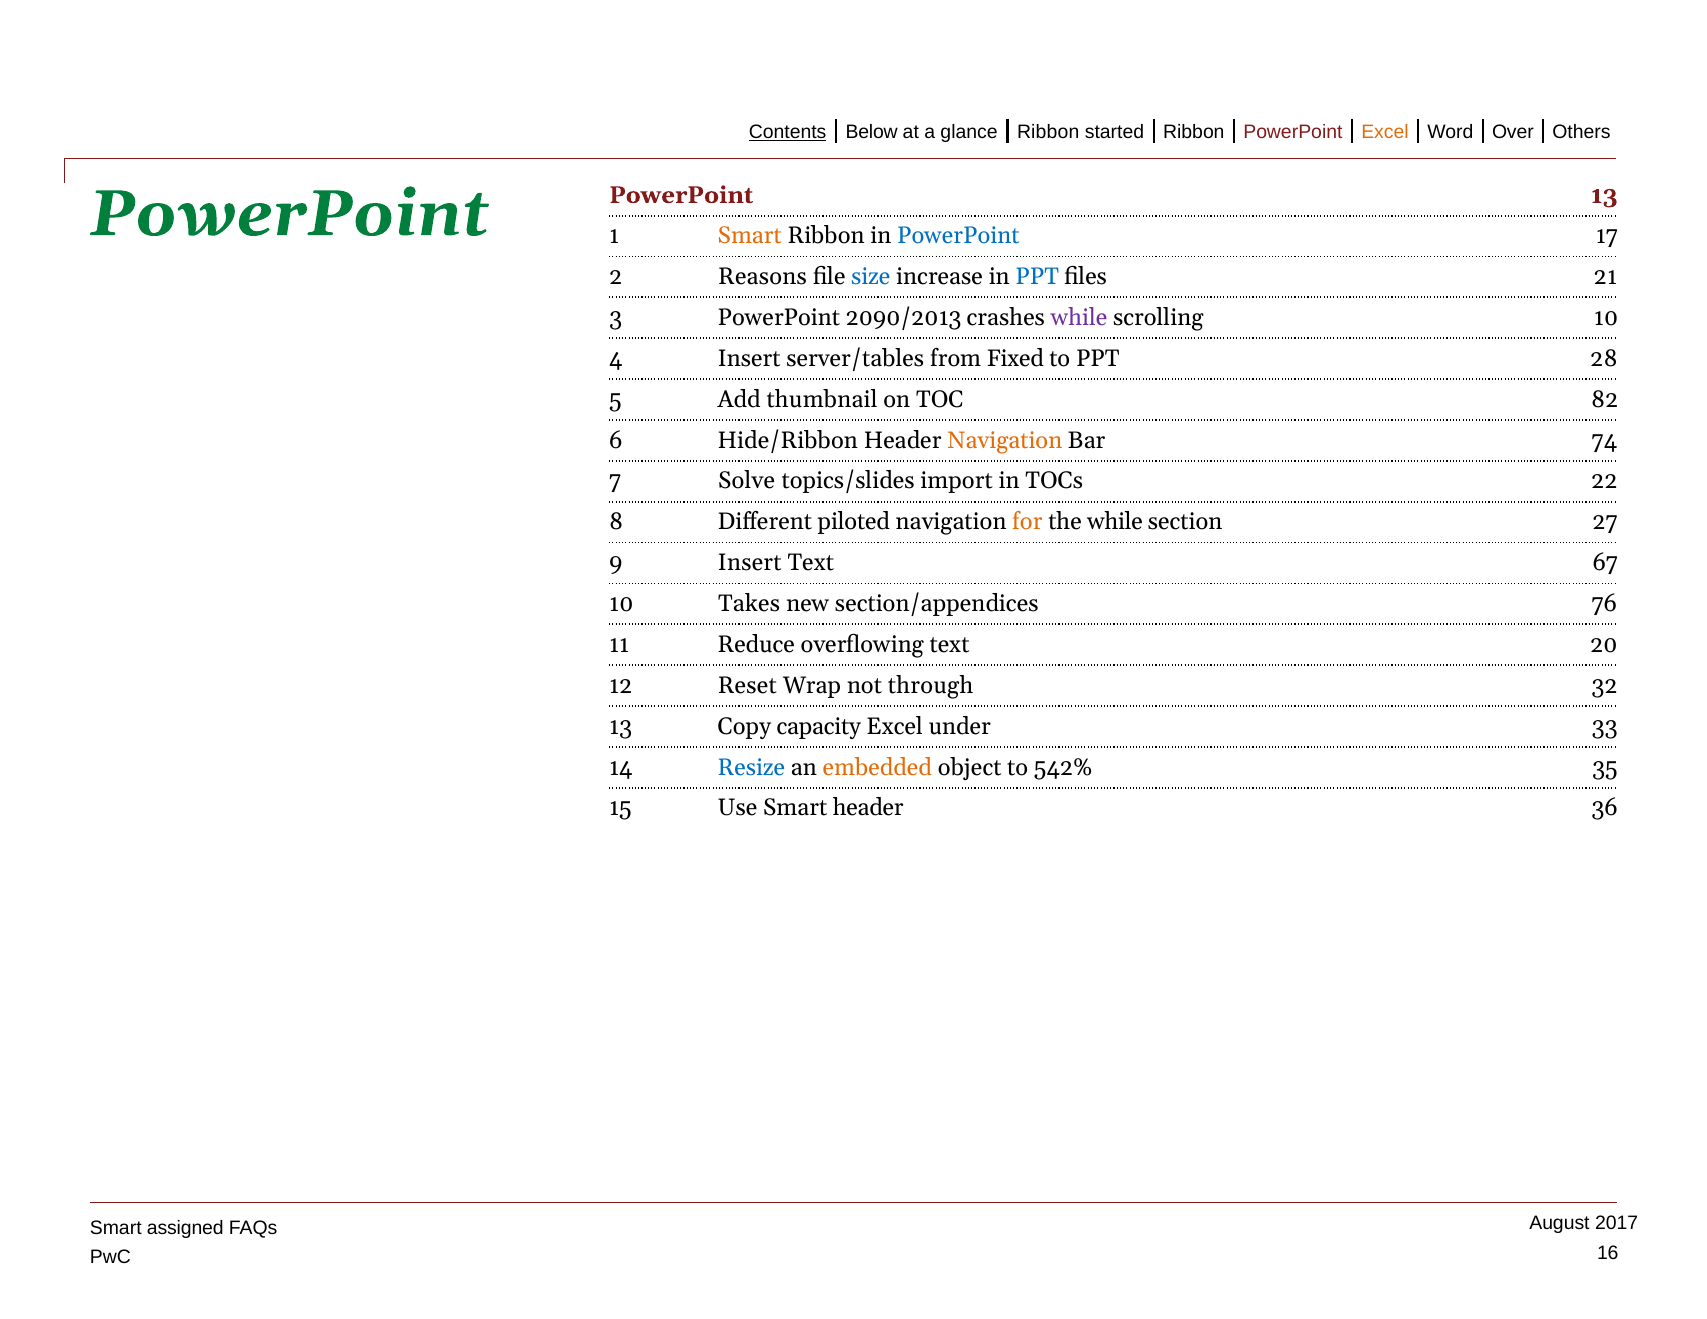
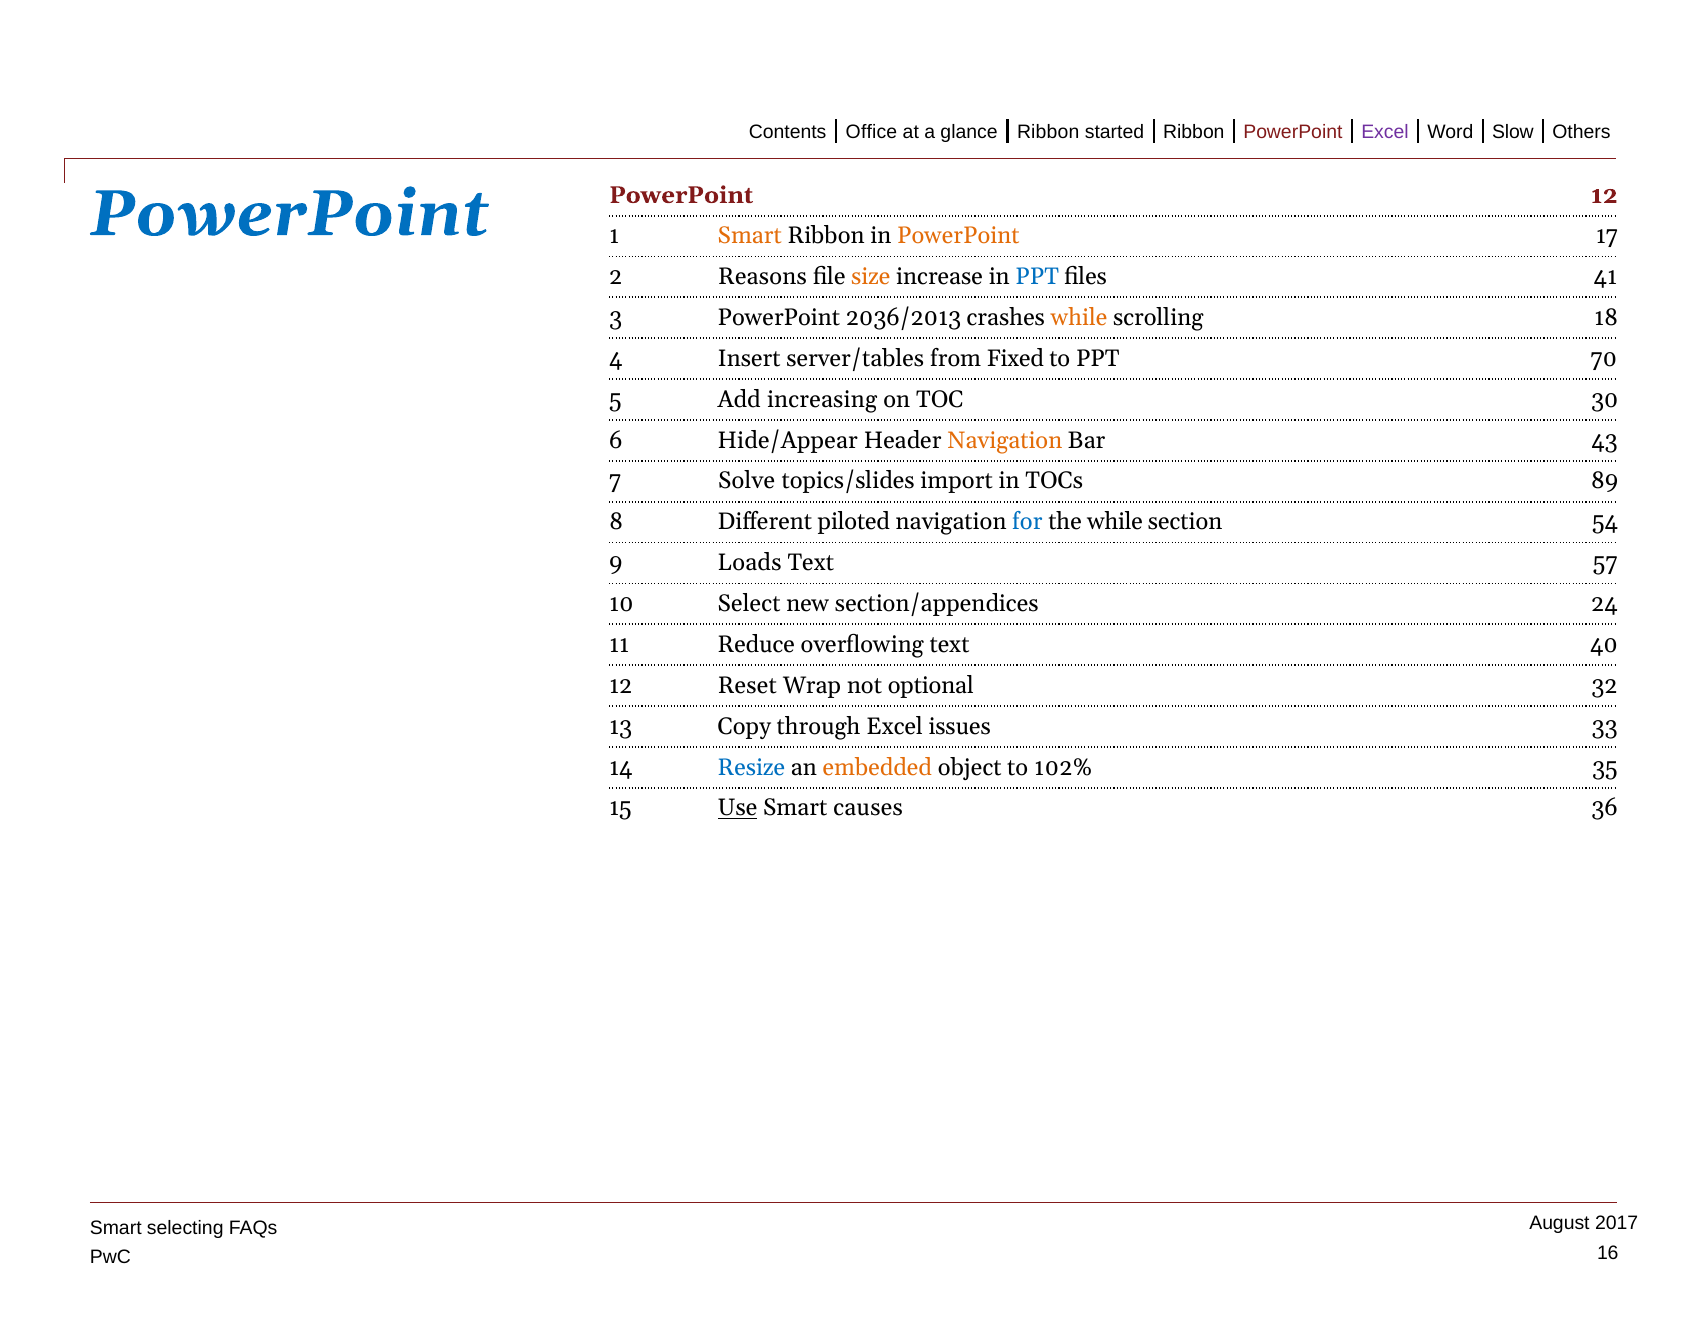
Contents underline: present -> none
Below: Below -> Office
Excel at (1385, 132) colour: orange -> purple
Over: Over -> Slow
PowerPoint 13: 13 -> 12
PowerPoint at (290, 214) colour: green -> blue
PowerPoint at (958, 236) colour: blue -> orange
size colour: blue -> orange
21: 21 -> 41
2090/2013: 2090/2013 -> 2036/2013
while at (1079, 318) colour: purple -> orange
scrolling 10: 10 -> 18
28: 28 -> 70
thumbnail: thumbnail -> increasing
82: 82 -> 30
Hide/Ribbon: Hide/Ribbon -> Hide/Appear
74: 74 -> 43
22: 22 -> 89
for colour: orange -> blue
27: 27 -> 54
9 Insert: Insert -> Loads
67: 67 -> 57
Takes: Takes -> Select
76: 76 -> 24
20: 20 -> 40
through: through -> optional
capacity: capacity -> through
under: under -> issues
542%: 542% -> 102%
Use underline: none -> present
Smart header: header -> causes
assigned: assigned -> selecting
